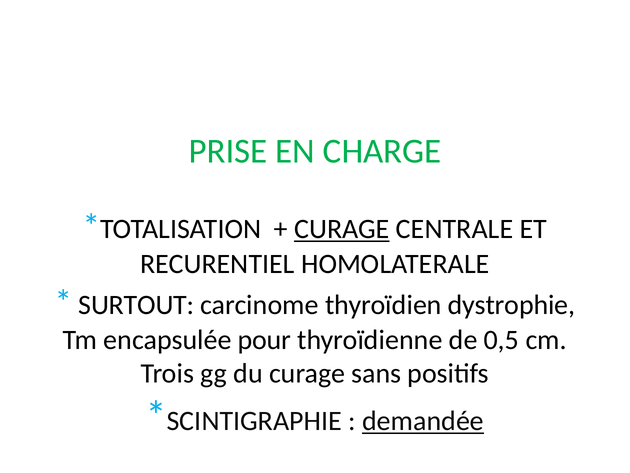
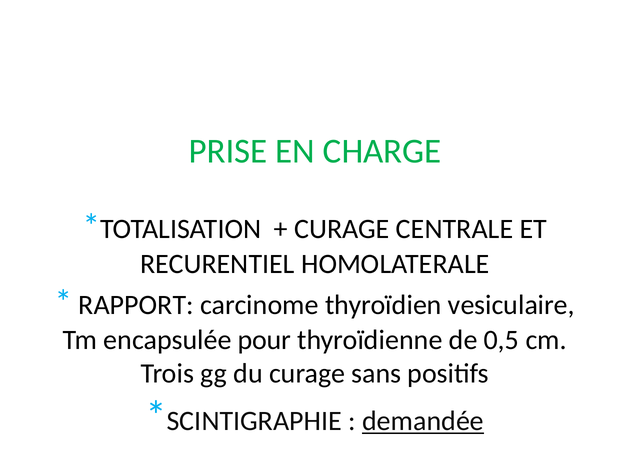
CURAGE at (342, 229) underline: present -> none
SURTOUT: SURTOUT -> RAPPORT
dystrophie: dystrophie -> vesiculaire
